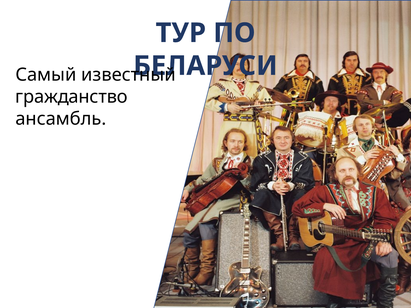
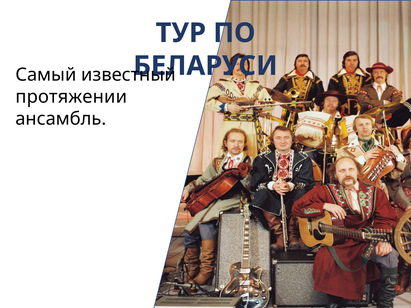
гражданство: гражданство -> протяжении
